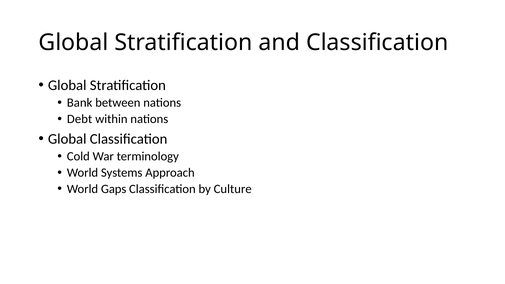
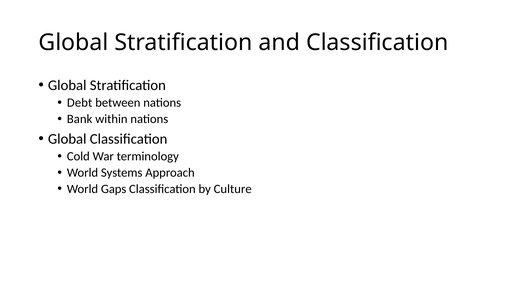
Bank: Bank -> Debt
Debt: Debt -> Bank
